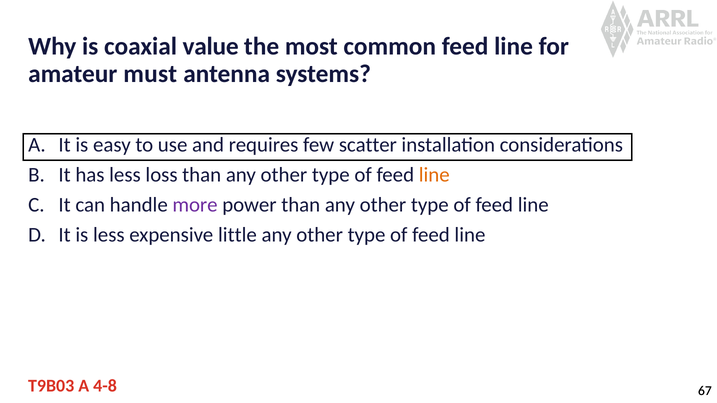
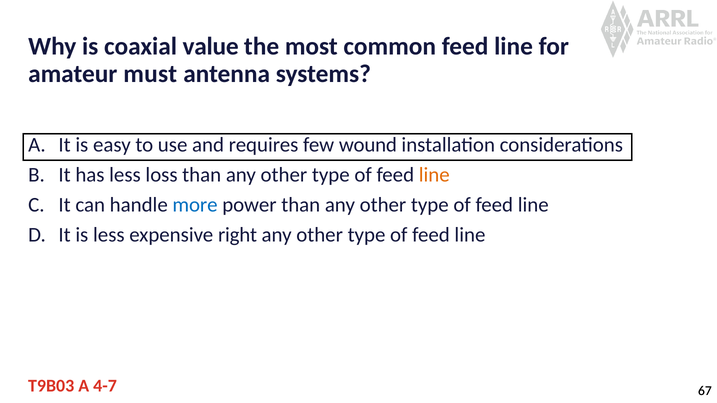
scatter: scatter -> wound
more colour: purple -> blue
little: little -> right
4-8: 4-8 -> 4-7
